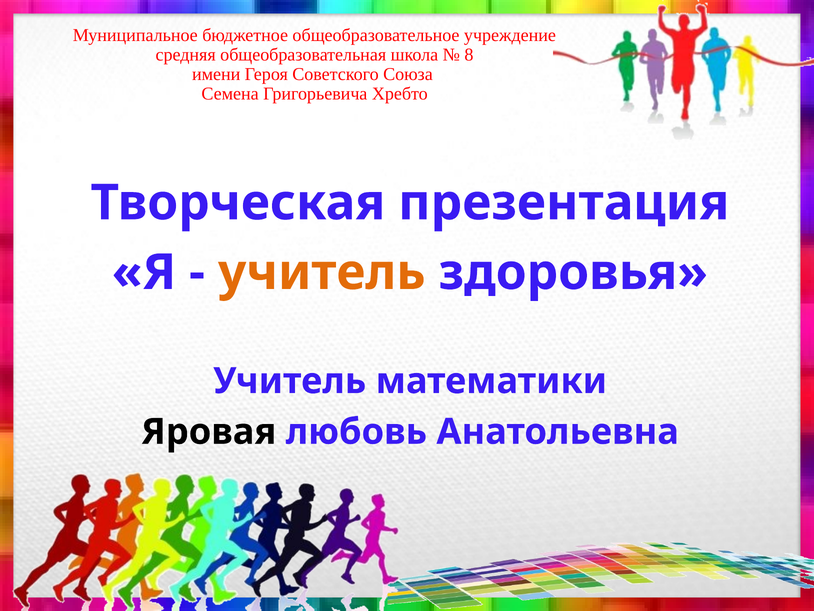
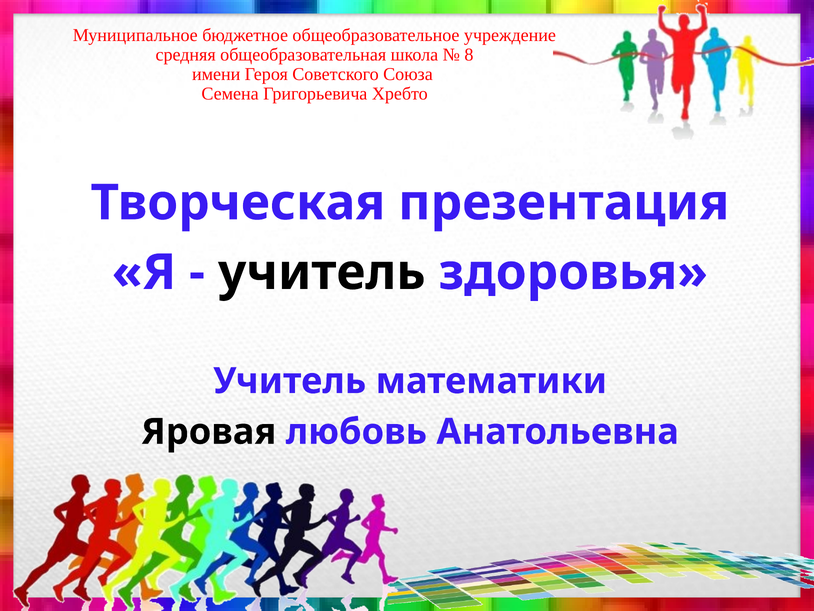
учитель at (322, 272) colour: orange -> black
